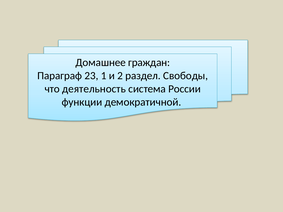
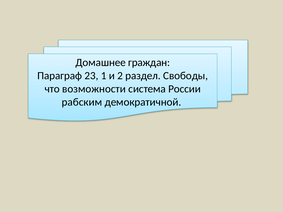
деятельность: деятельность -> возможности
функции: функции -> рабским
